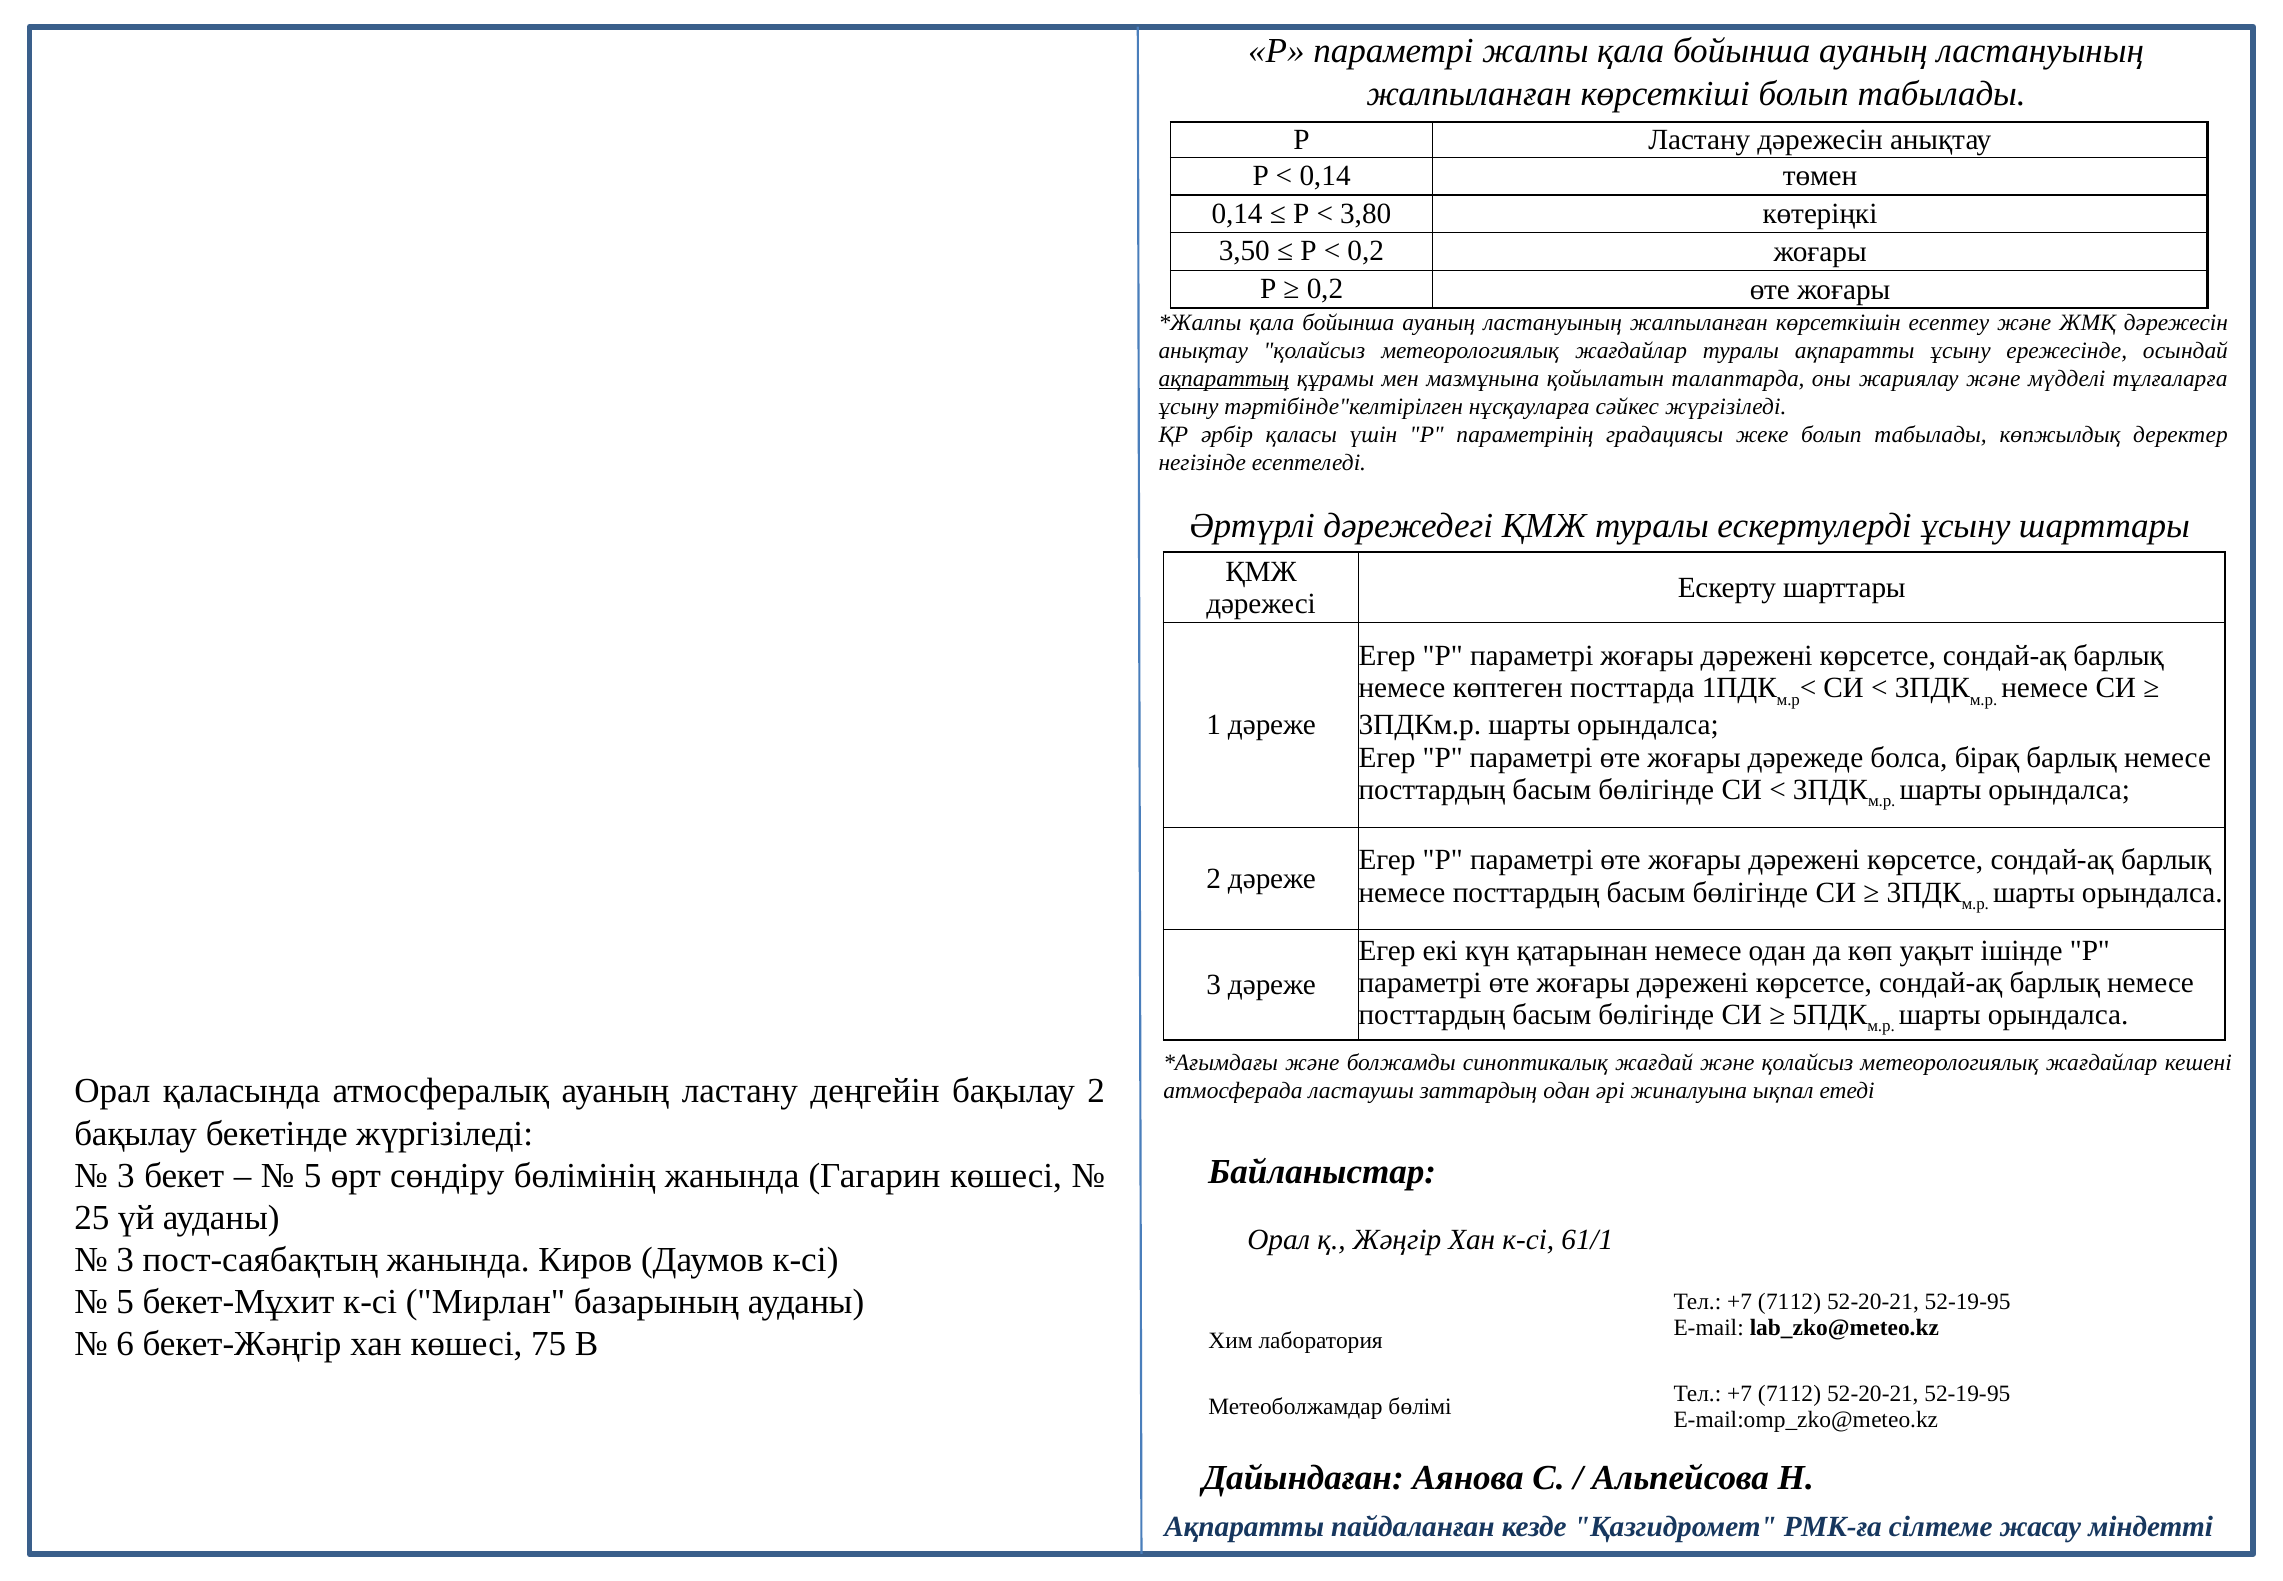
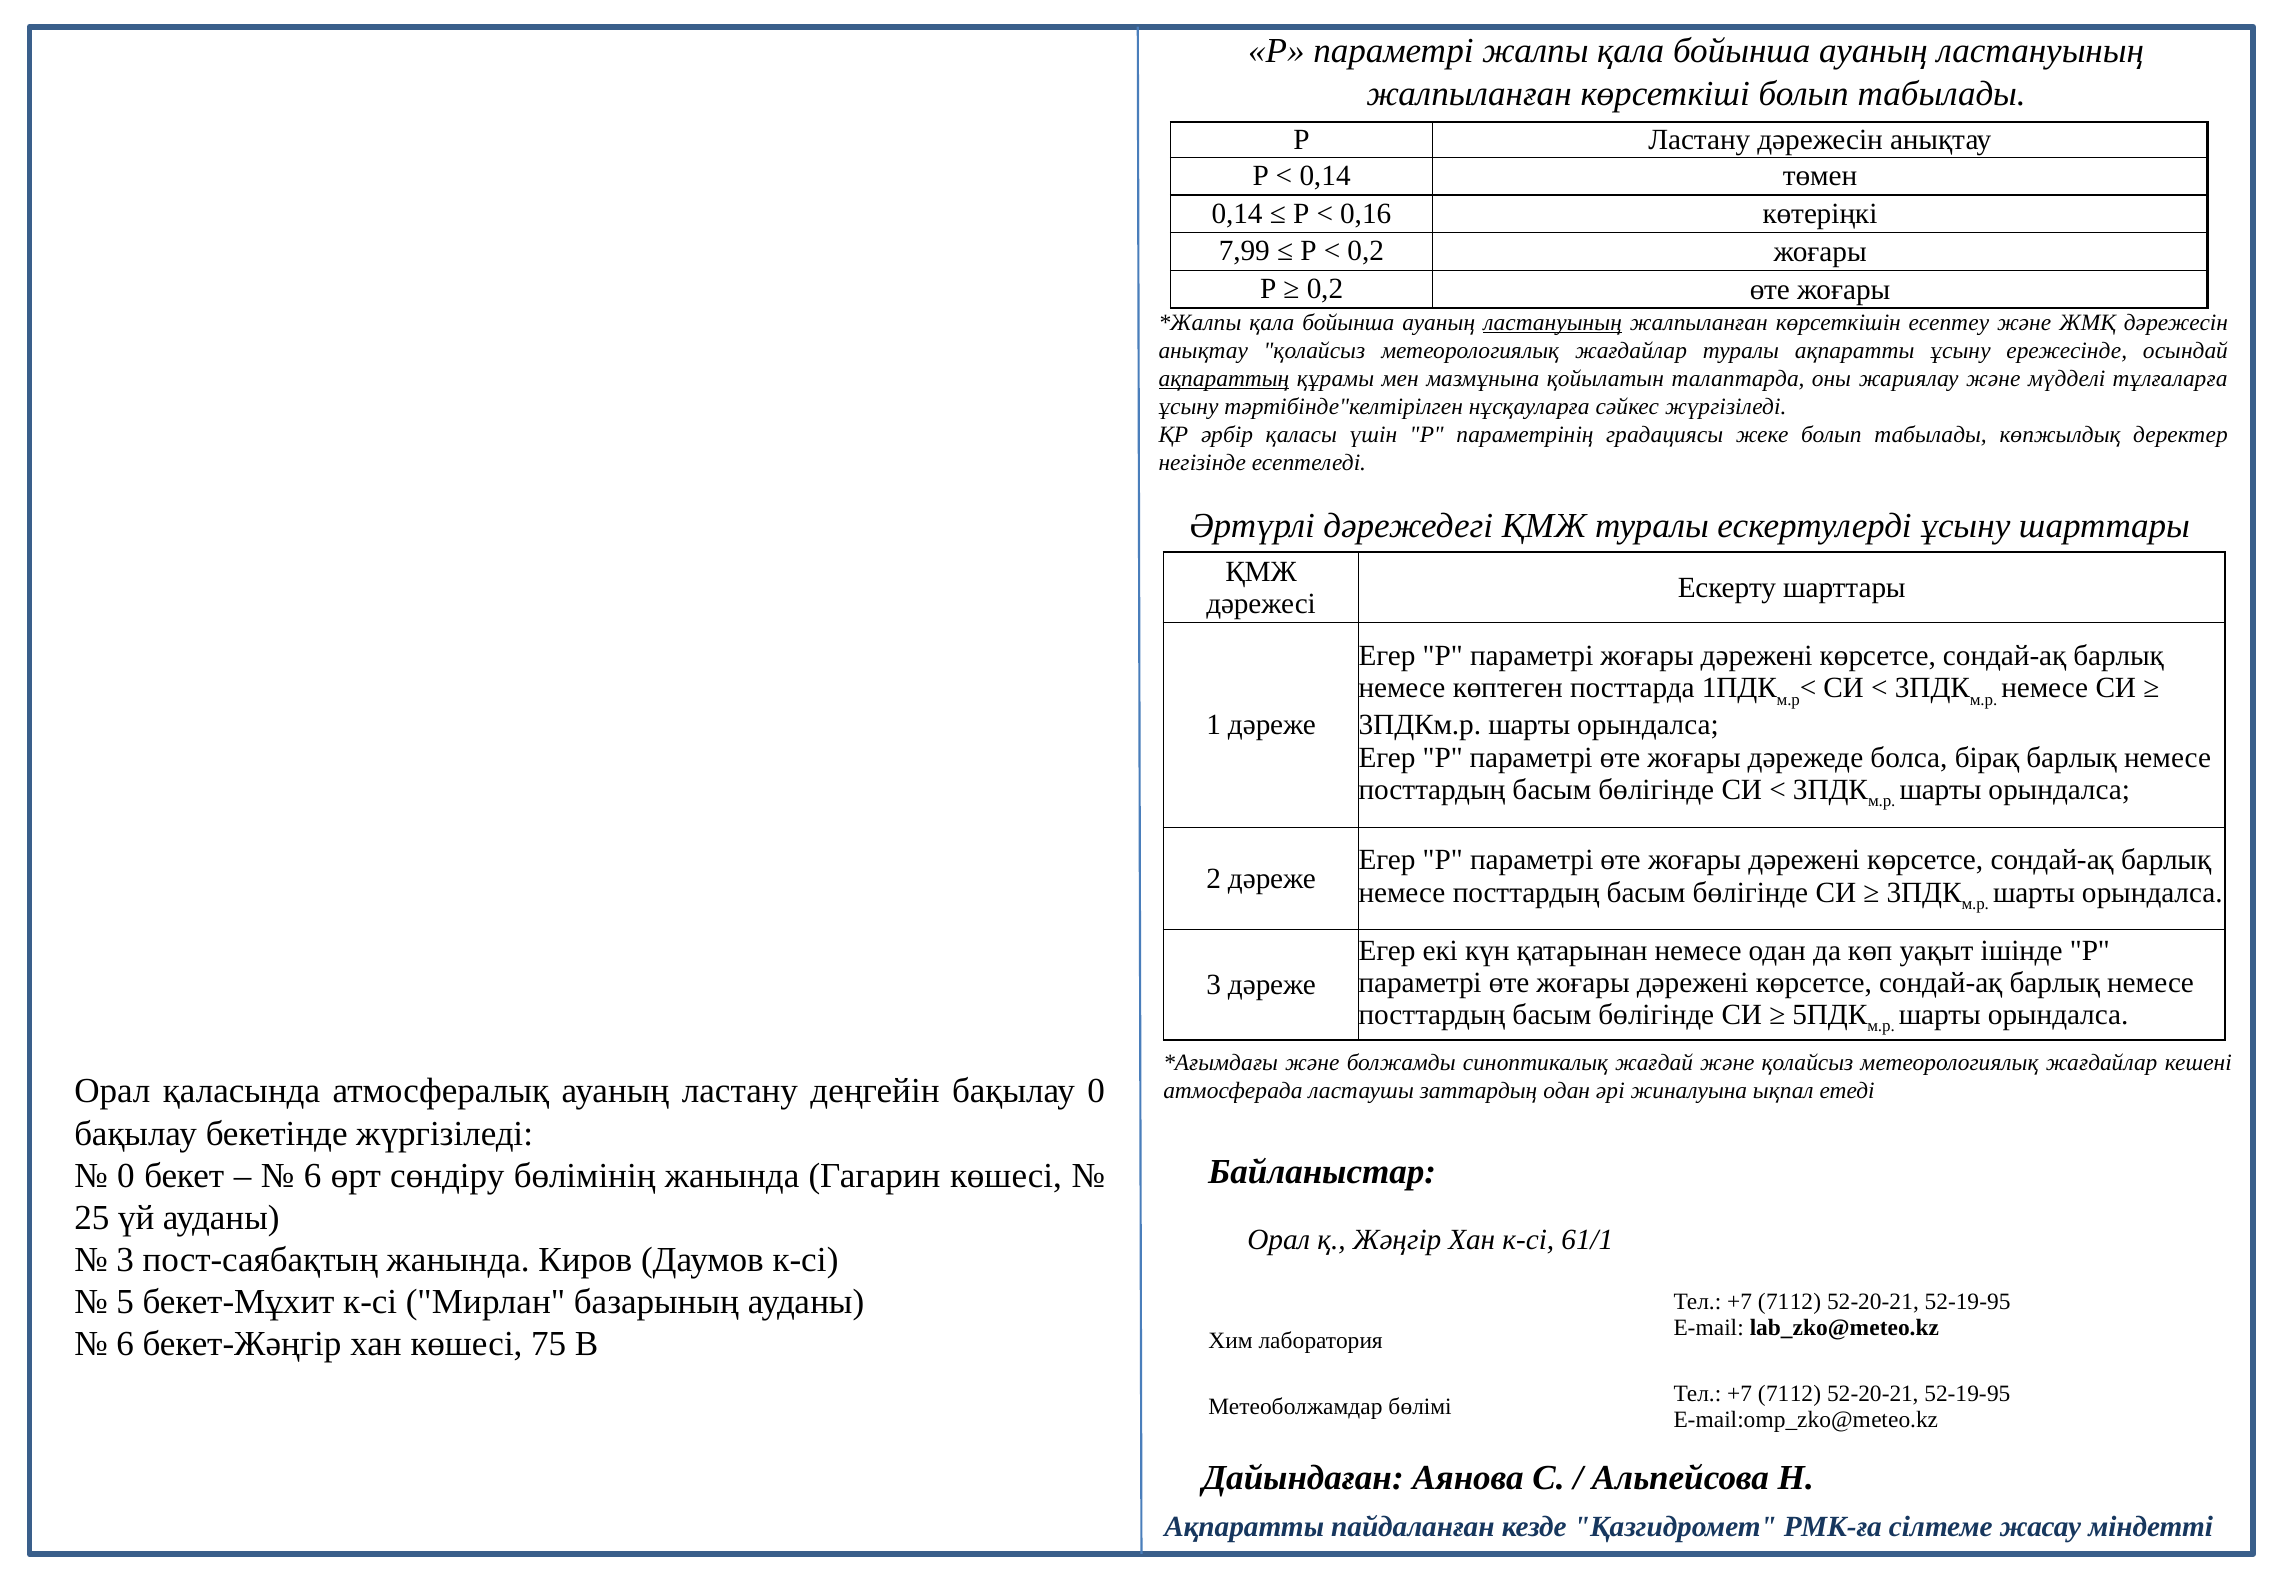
3,80: 3,80 -> 0,16
3,50: 3,50 -> 7,99
ластануының at (1553, 322) underline: none -> present
бақылау 2: 2 -> 0
3 at (126, 1175): 3 -> 0
5 at (313, 1175): 5 -> 6
